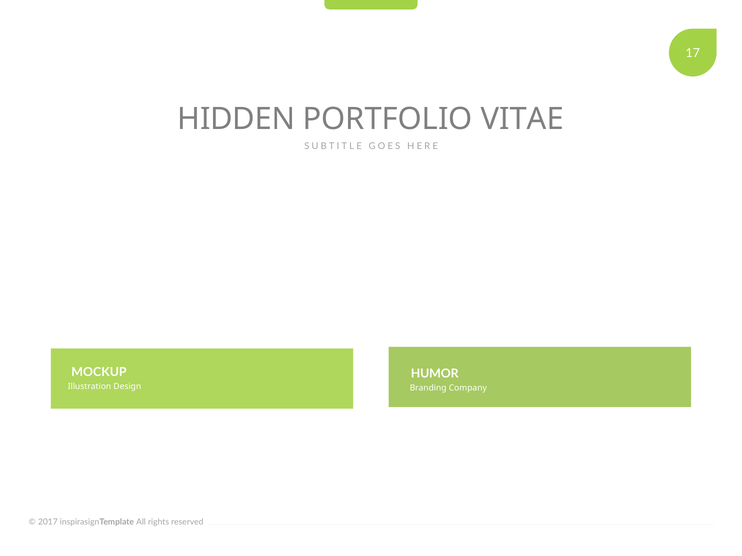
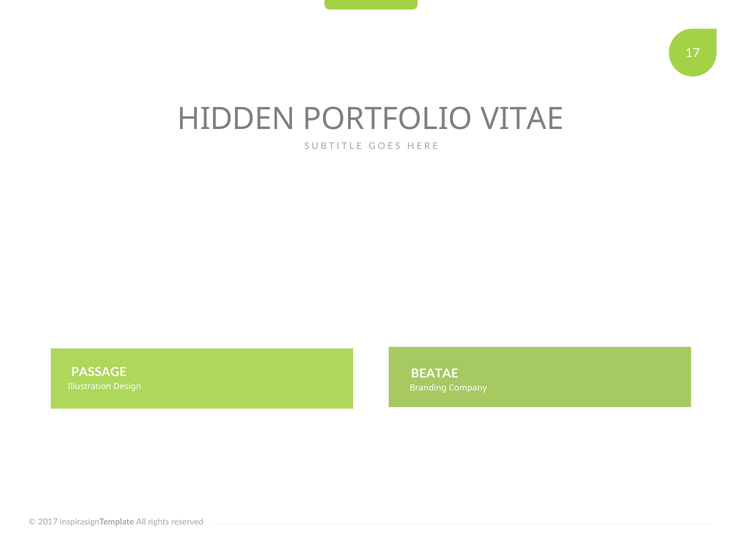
MOCKUP: MOCKUP -> PASSAGE
HUMOR: HUMOR -> BEATAE
